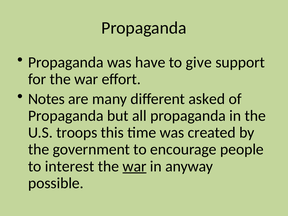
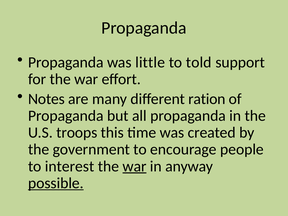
have: have -> little
give: give -> told
asked: asked -> ration
possible underline: none -> present
